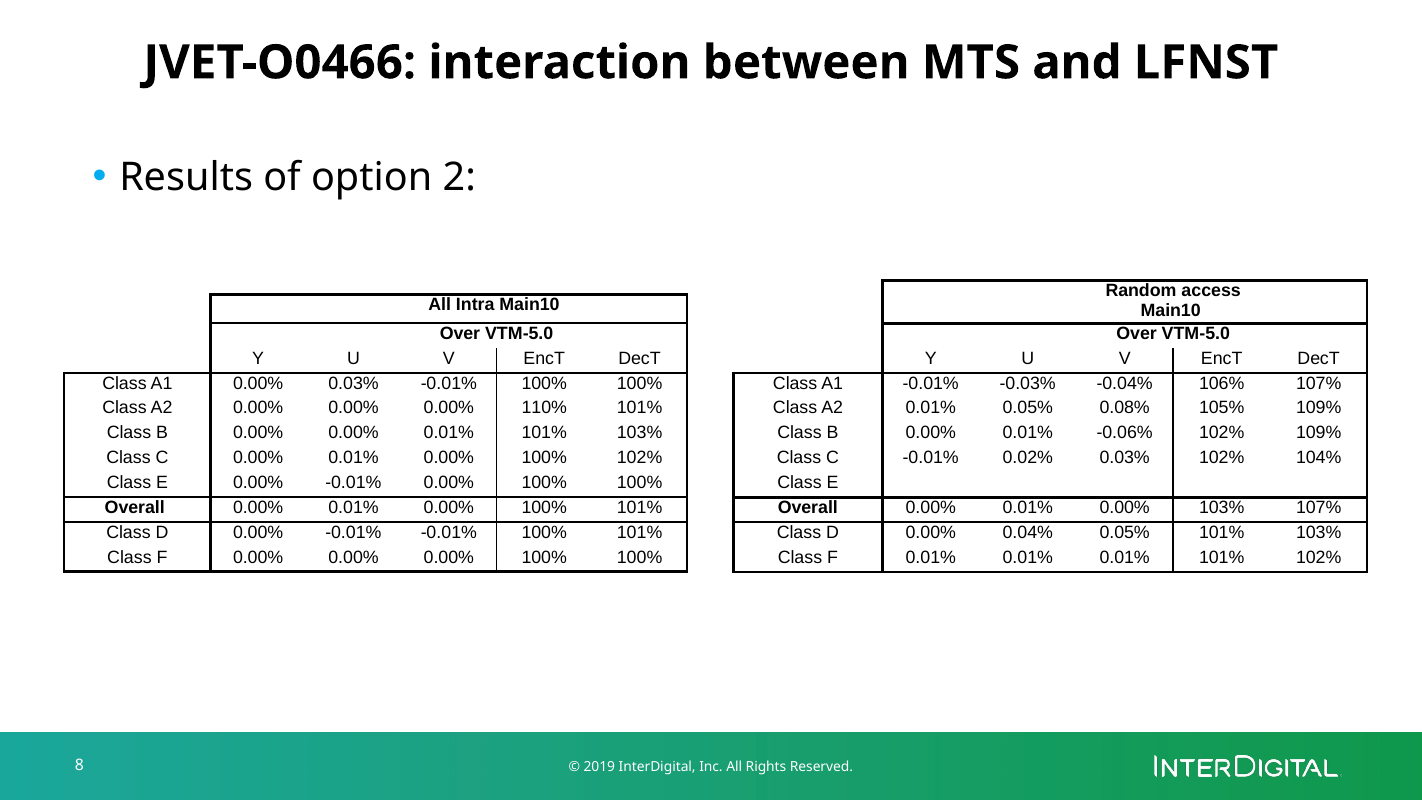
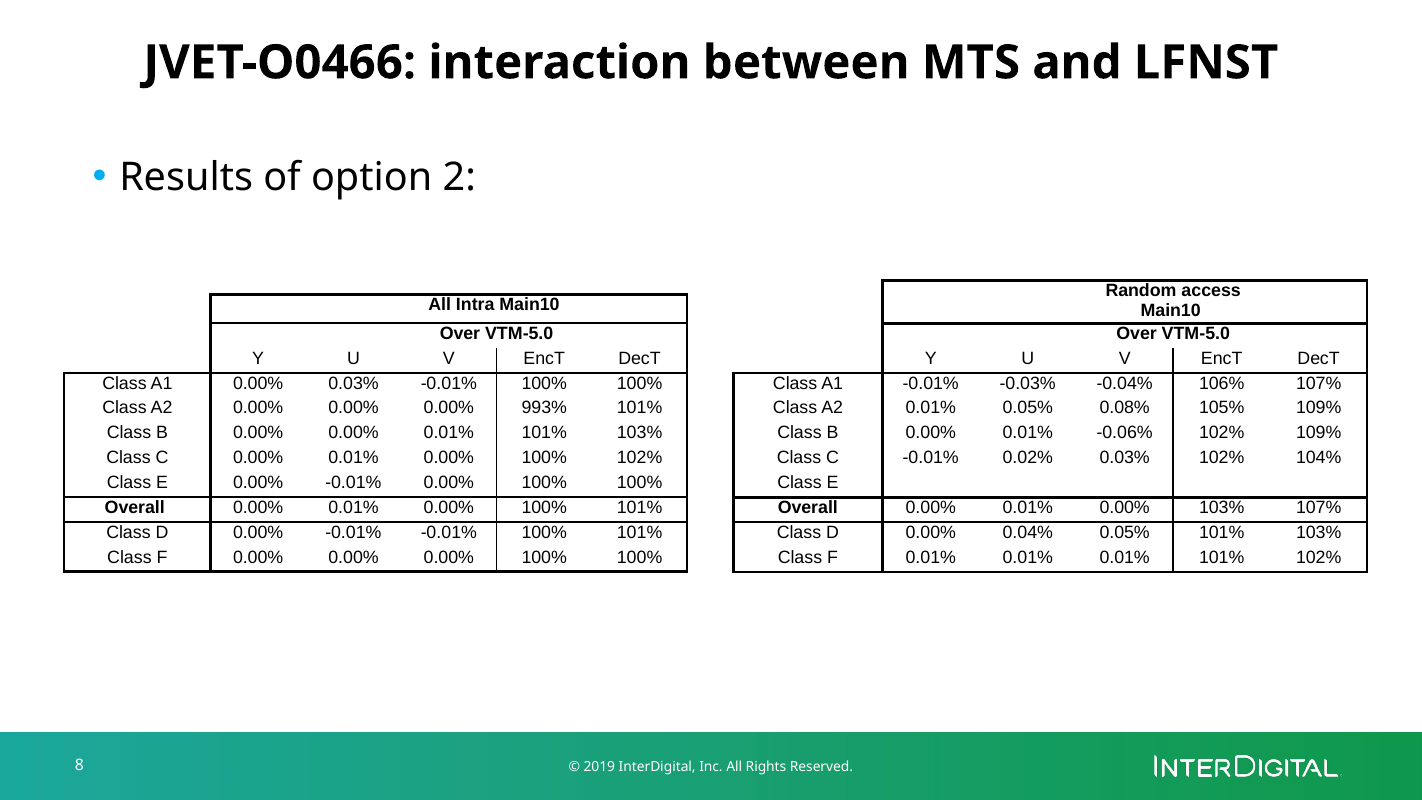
110%: 110% -> 993%
